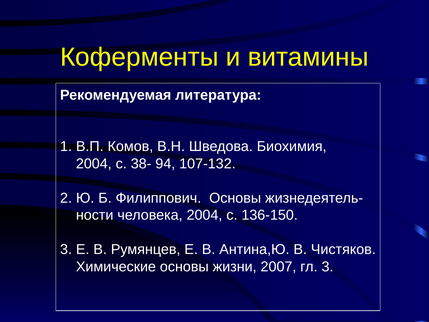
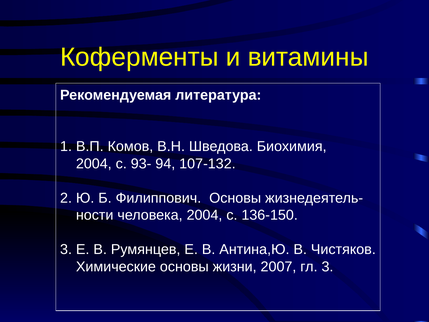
38-: 38- -> 93-
